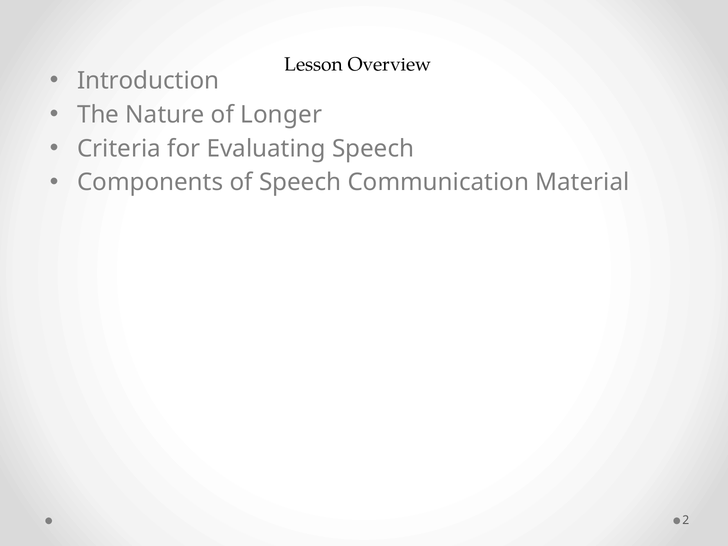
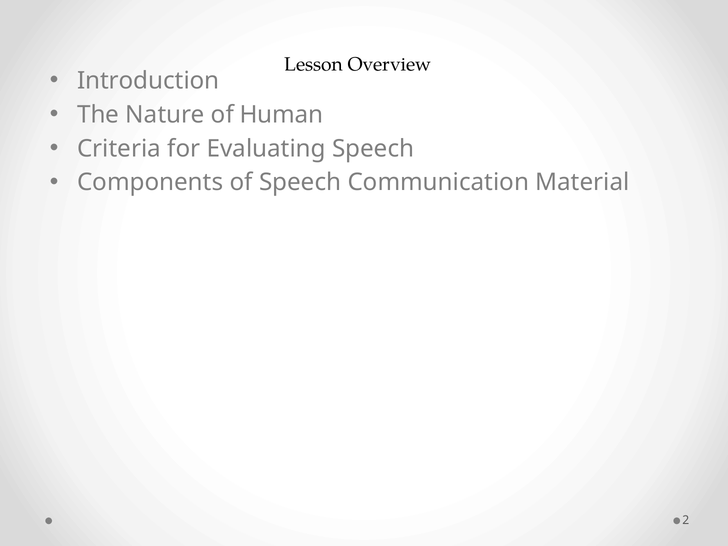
Longer: Longer -> Human
